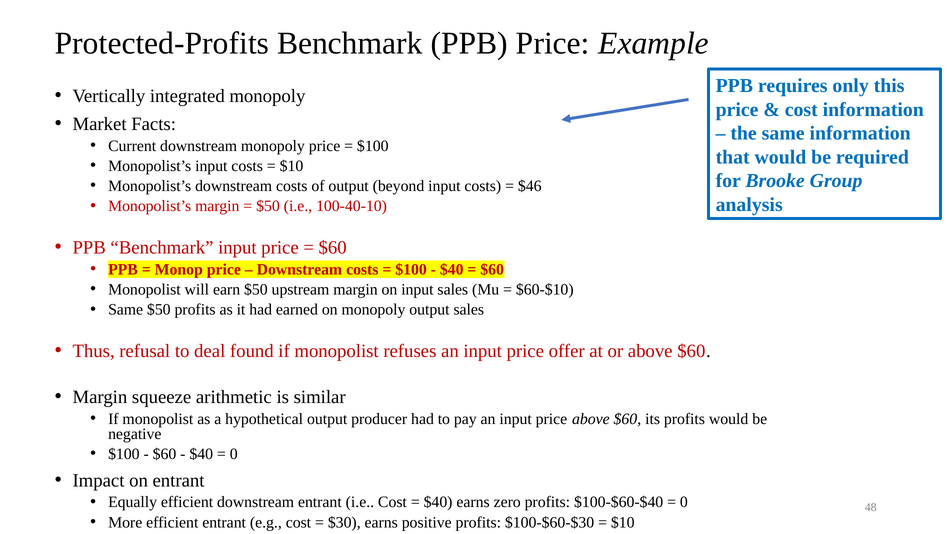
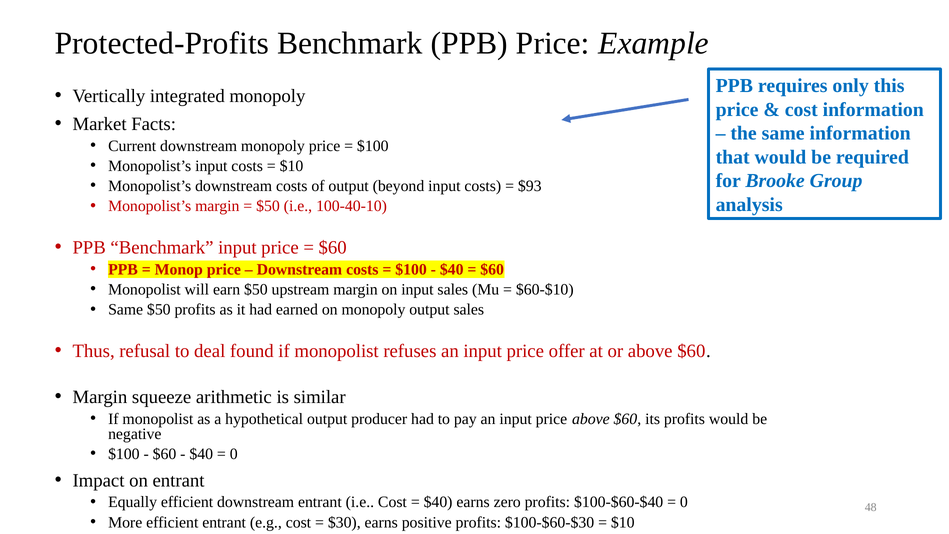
$46: $46 -> $93
